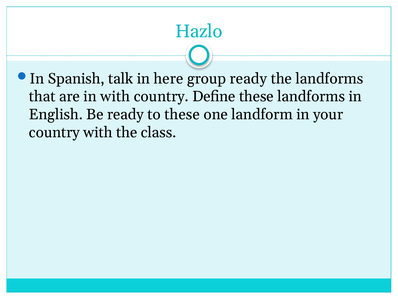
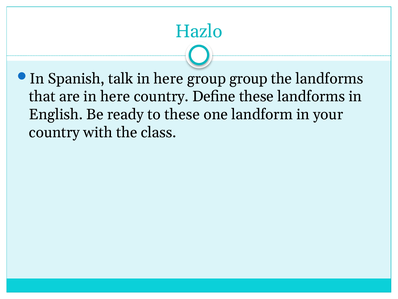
group ready: ready -> group
are in with: with -> here
